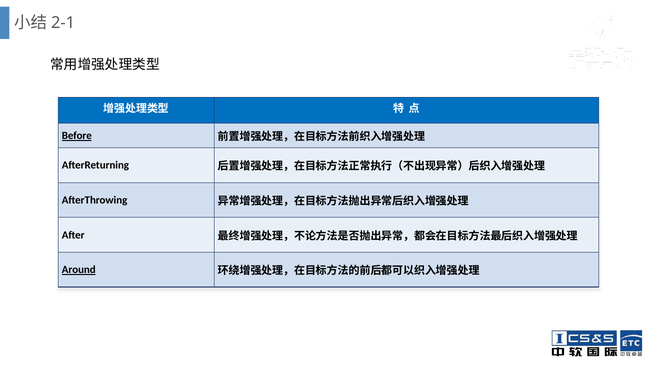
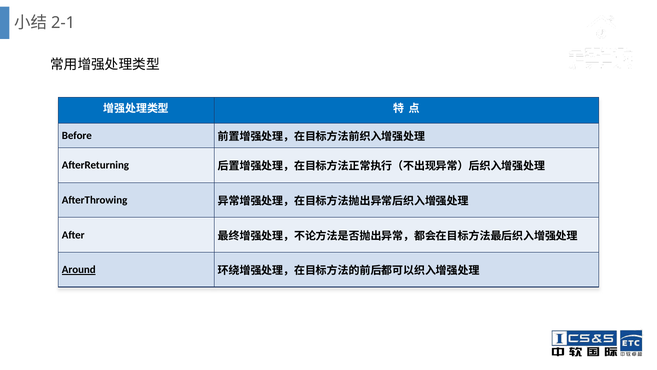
Before underline: present -> none
